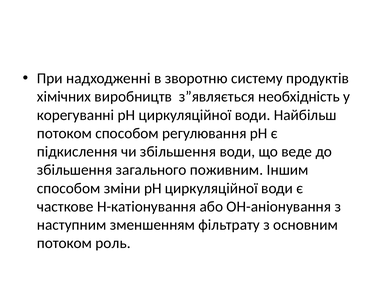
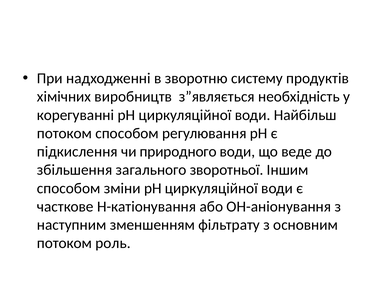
чи збільшення: збільшення -> природного
поживним: поживним -> зворотньої
